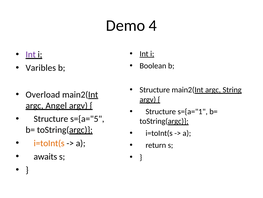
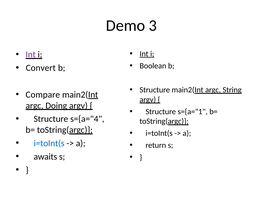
4: 4 -> 3
Varibles: Varibles -> Convert
Overload: Overload -> Compare
Angel: Angel -> Doing
s={a="5: s={a="5 -> s={a="4
i=toInt(s at (49, 143) colour: orange -> blue
